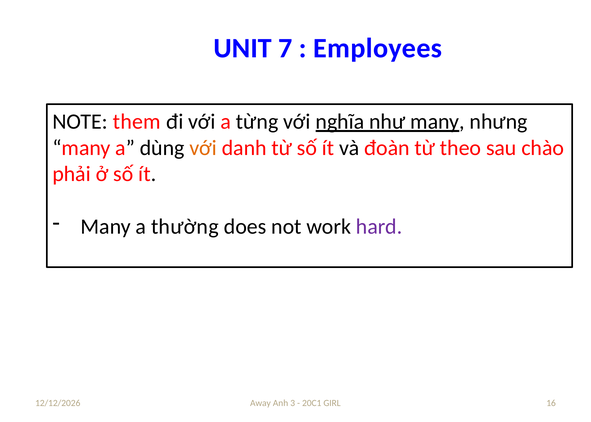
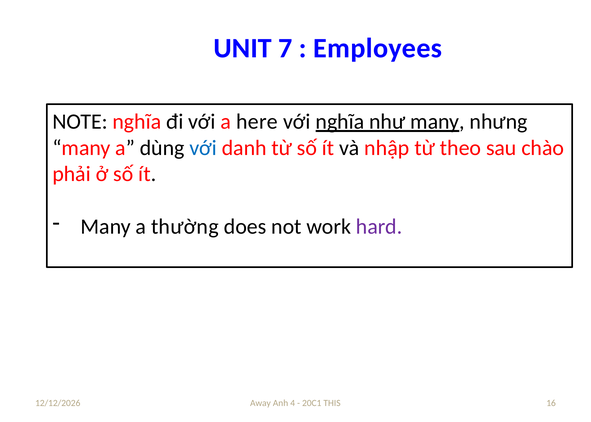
NOTE them: them -> nghĩa
từng: từng -> here
với at (203, 148) colour: orange -> blue
đoàn: đoàn -> nhập
3: 3 -> 4
GIRL: GIRL -> THIS
